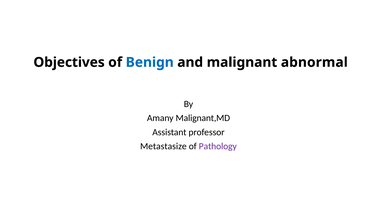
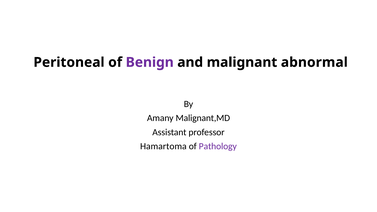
Objectives: Objectives -> Peritoneal
Benign colour: blue -> purple
Metastasize: Metastasize -> Hamartoma
